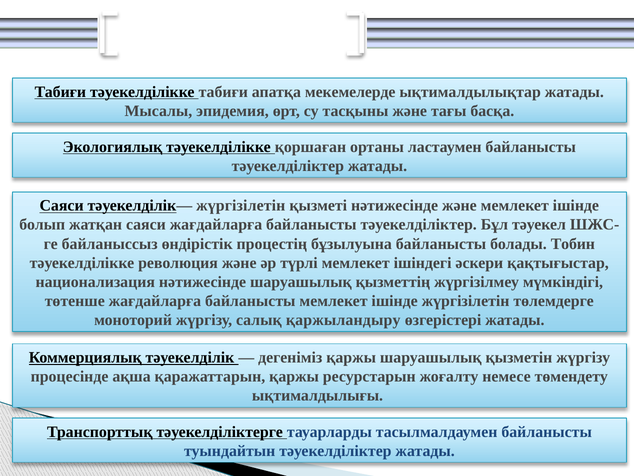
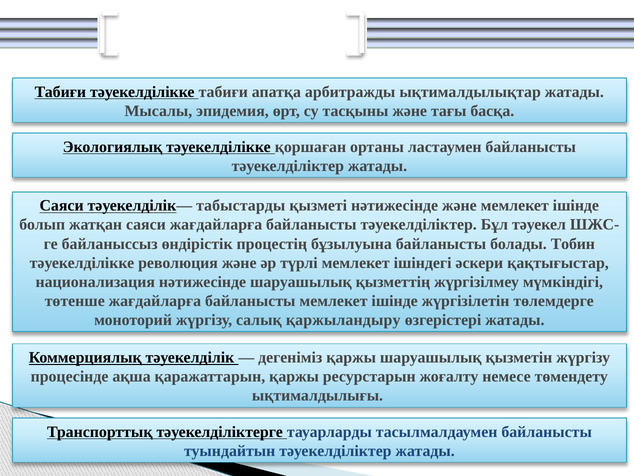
мекемелерде: мекемелерде -> арбитражды
тәуекелділік― жүргізілетін: жүргізілетін -> табыстарды
